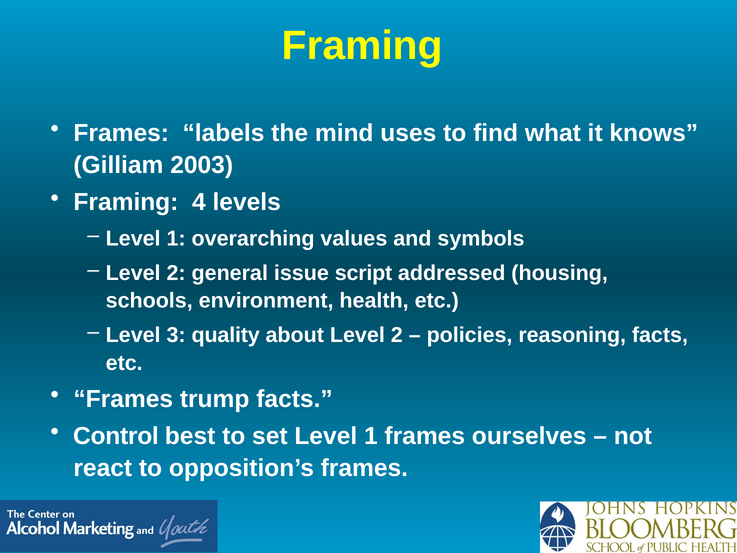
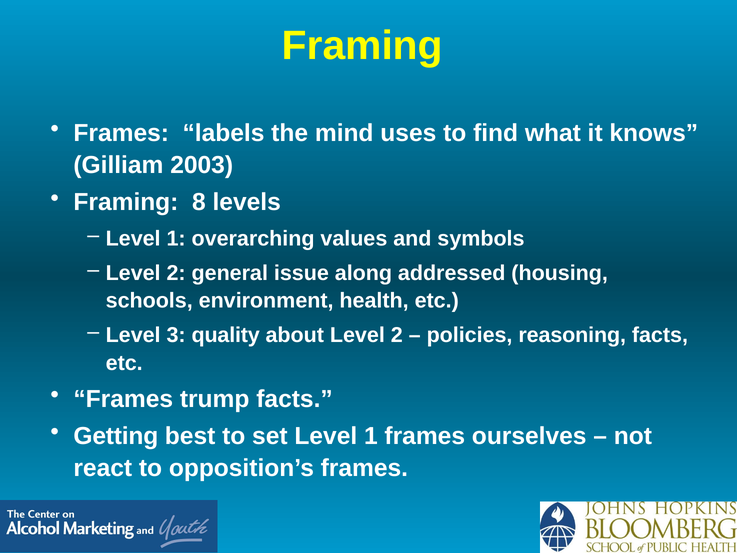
4: 4 -> 8
script: script -> along
Control: Control -> Getting
